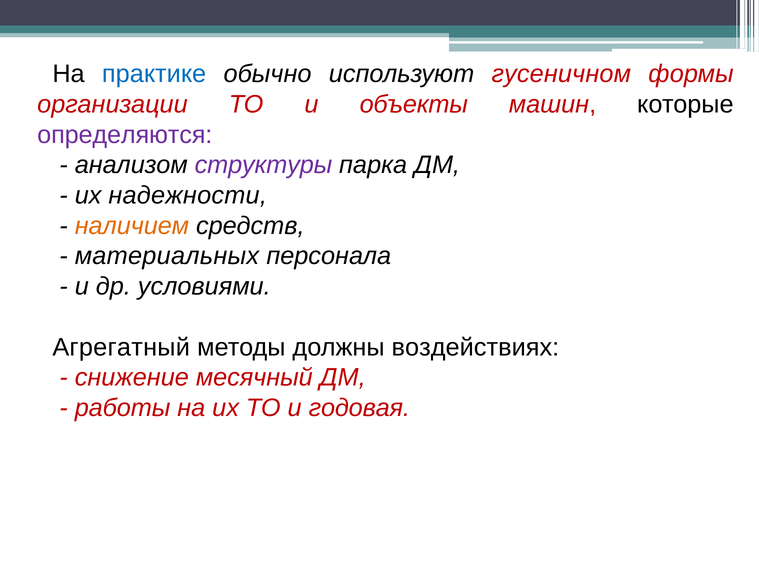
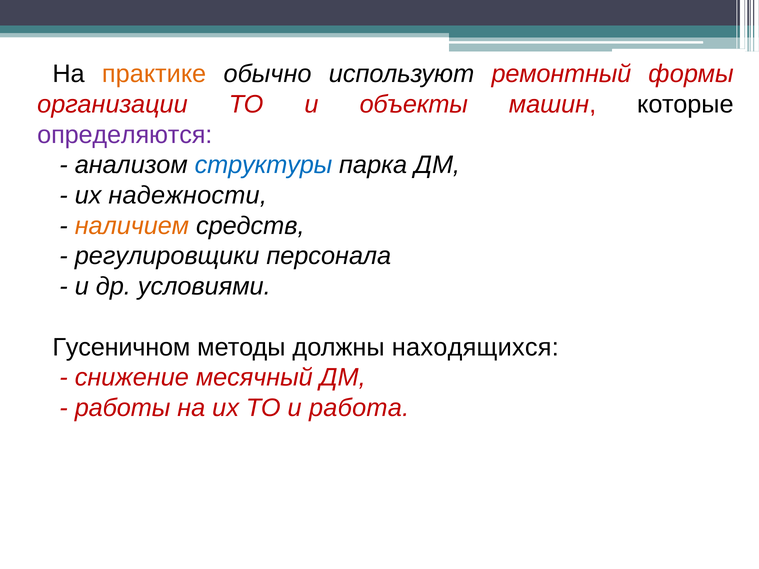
практике colour: blue -> orange
гусеничном: гусеничном -> ремонтный
структуры colour: purple -> blue
материальных: материальных -> регулировщики
Агрегатный: Агрегатный -> Гусеничном
воздействиях: воздействиях -> находящихся
годовая: годовая -> работа
